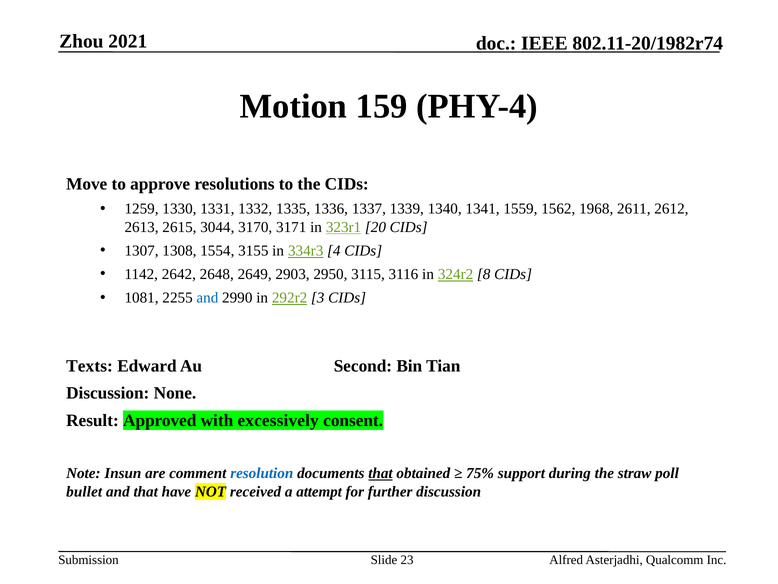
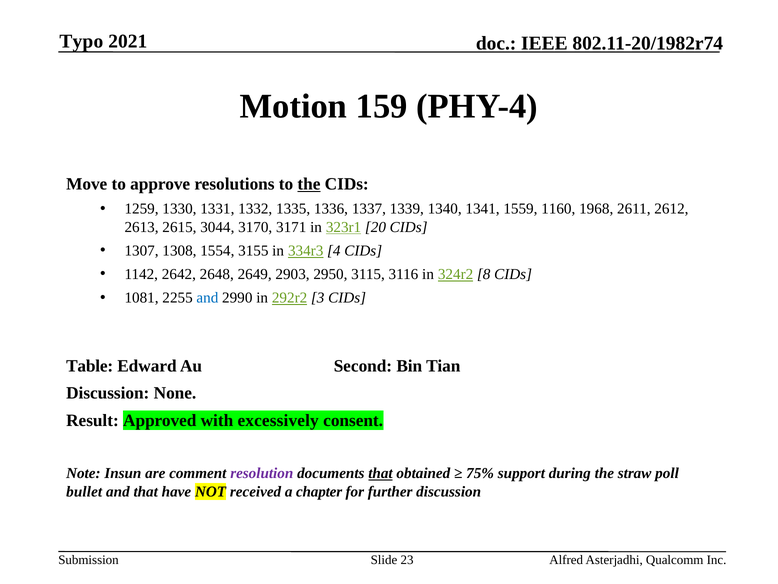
Zhou: Zhou -> Typo
the at (309, 184) underline: none -> present
1562: 1562 -> 1160
Texts: Texts -> Table
resolution colour: blue -> purple
attempt: attempt -> chapter
